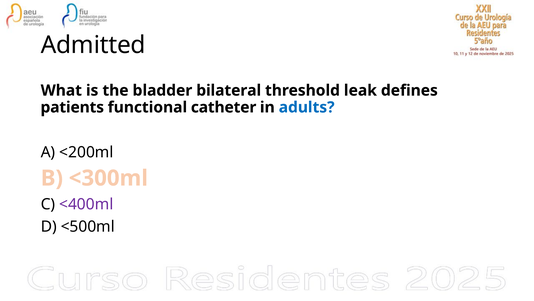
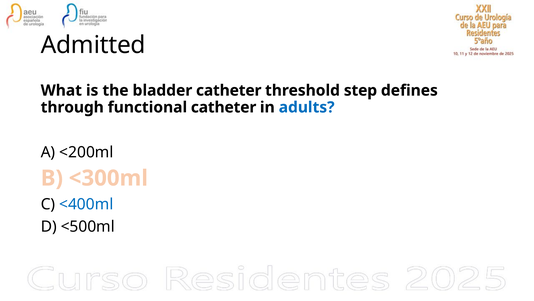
bladder bilateral: bilateral -> catheter
leak: leak -> step
patients: patients -> through
<400ml colour: purple -> blue
